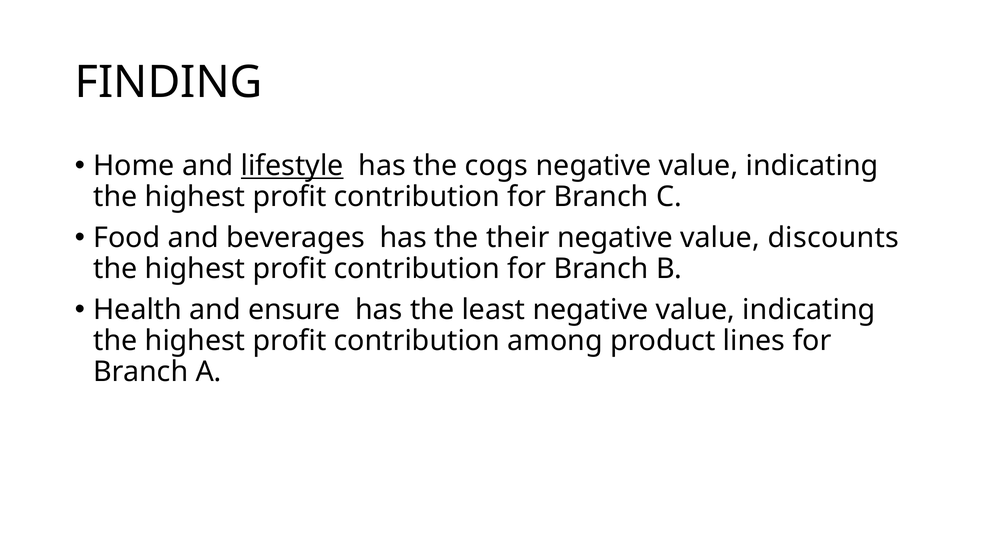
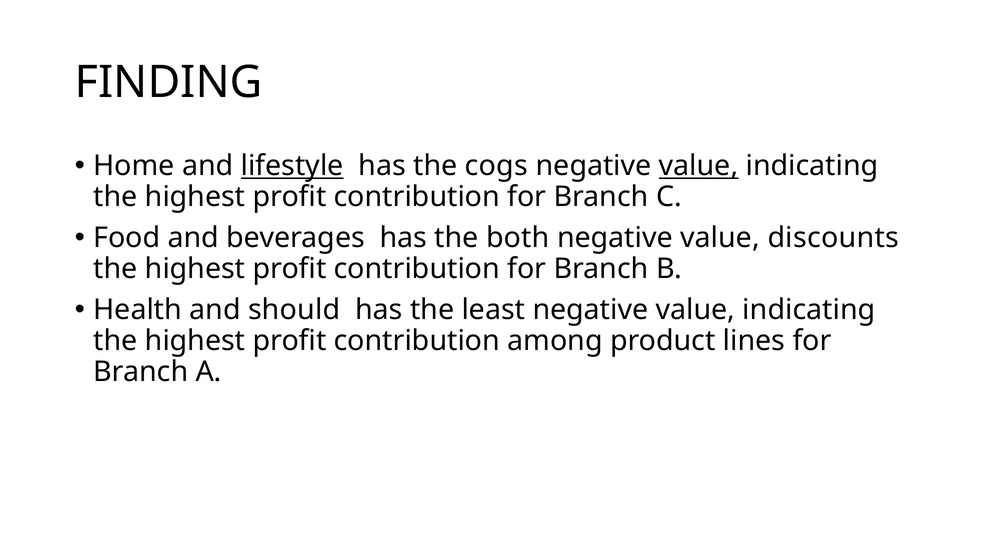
value at (699, 166) underline: none -> present
their: their -> both
ensure: ensure -> should
